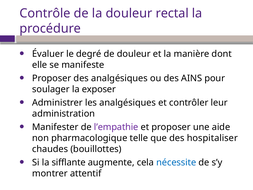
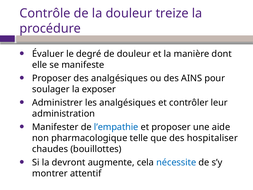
rectal: rectal -> treize
l’empathie colour: purple -> blue
sifflante: sifflante -> devront
